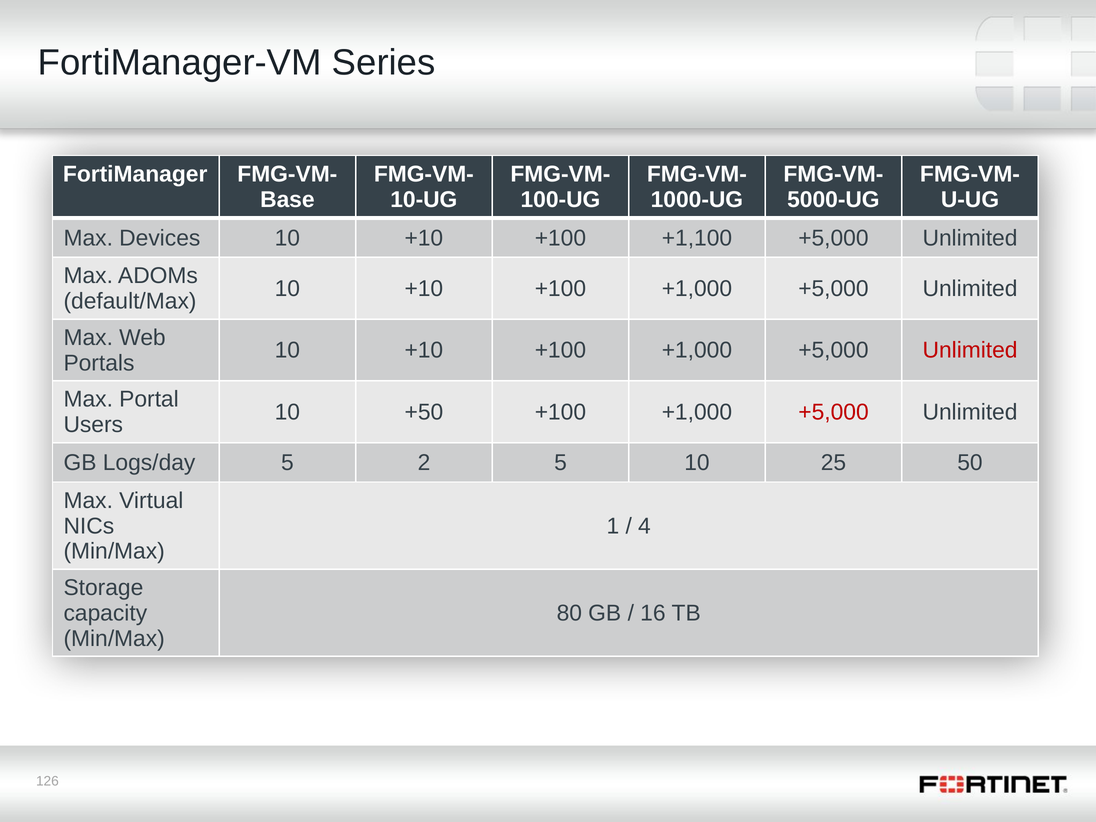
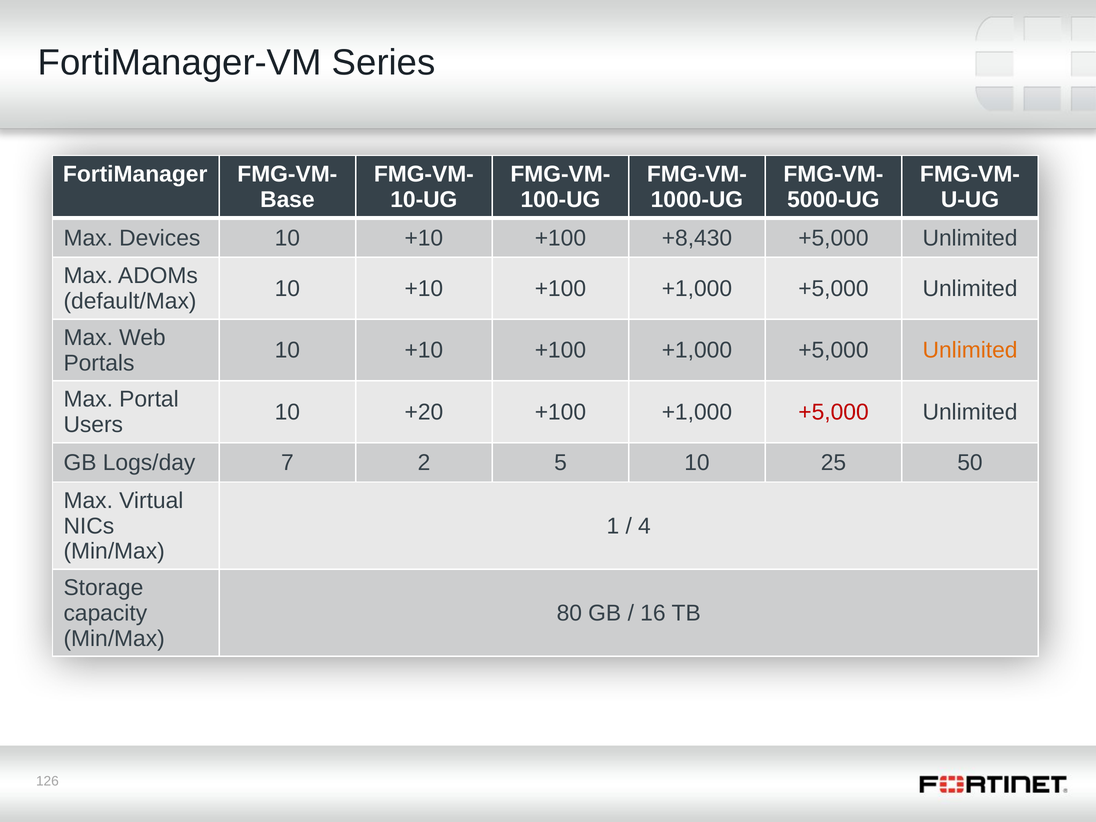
+1,100: +1,100 -> +8,430
Unlimited at (970, 350) colour: red -> orange
+50: +50 -> +20
Logs/day 5: 5 -> 7
